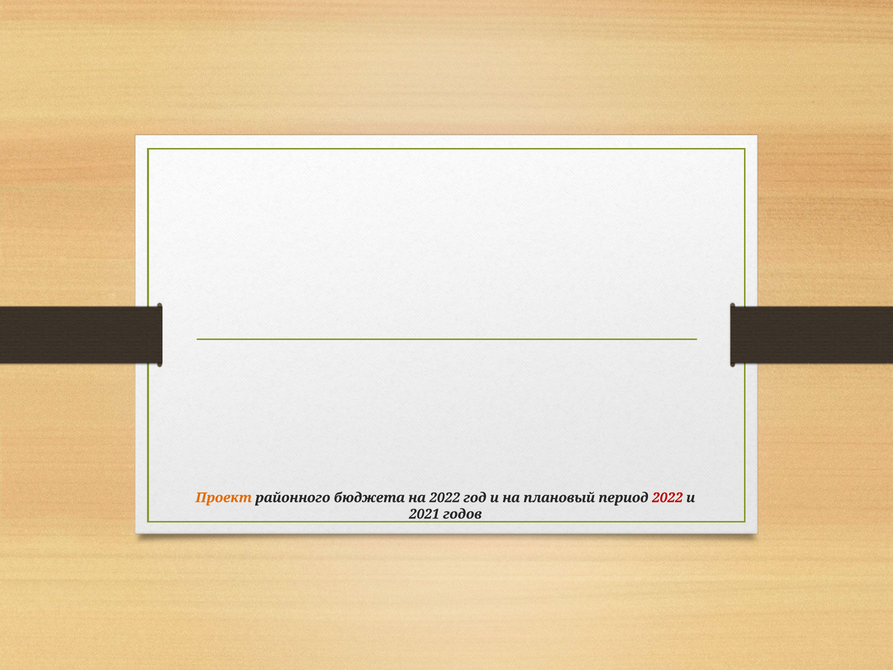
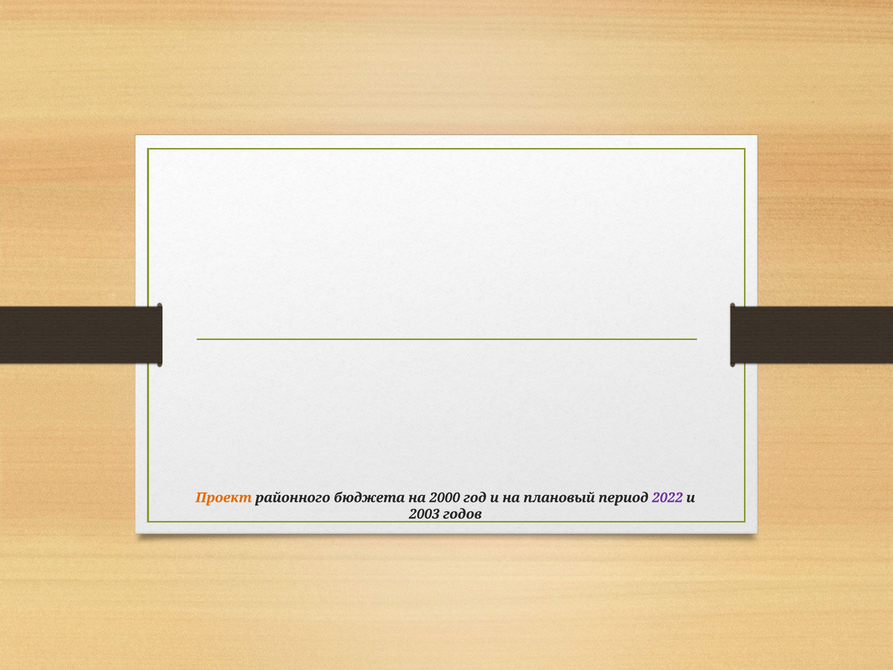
на 2022: 2022 -> 2000
2022 at (667, 498) colour: red -> purple
2021: 2021 -> 2003
